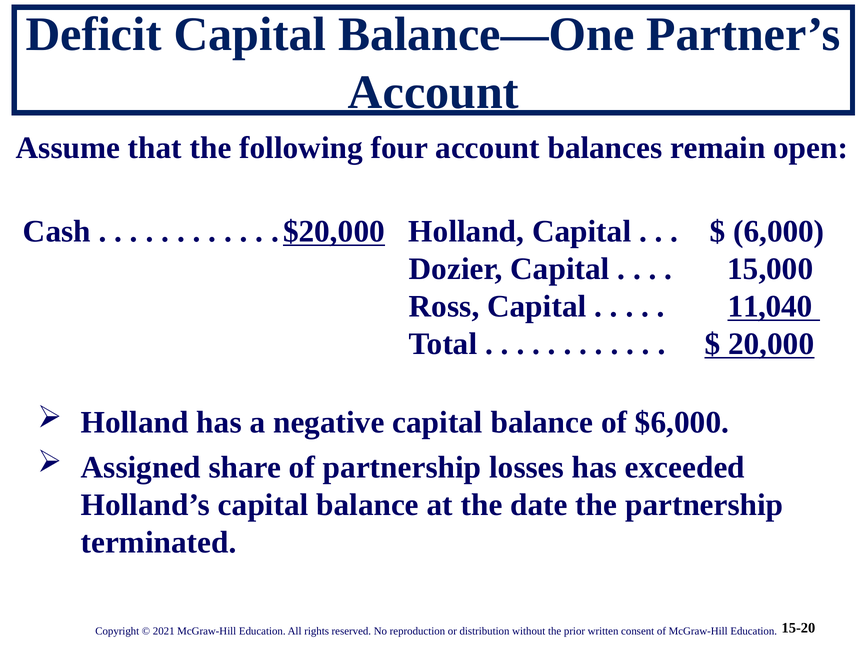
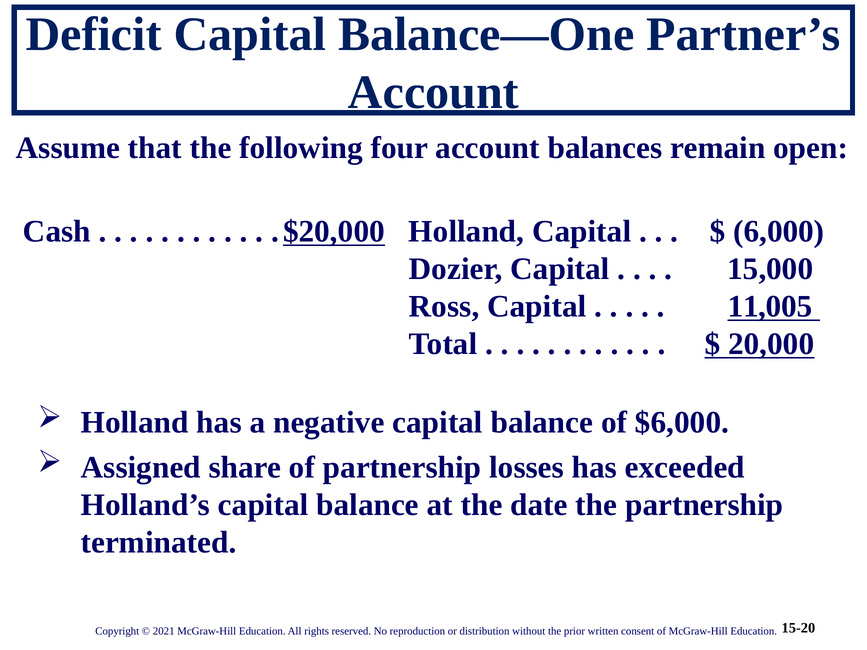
11,040: 11,040 -> 11,005
